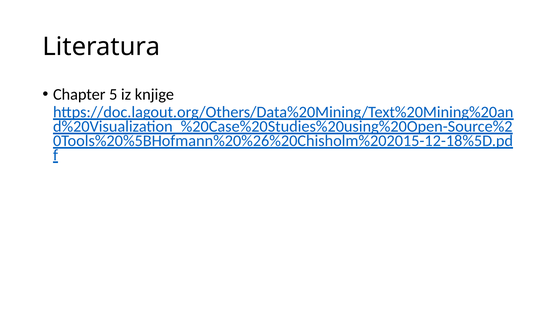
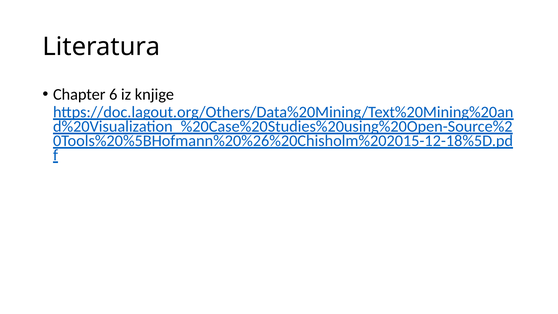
5: 5 -> 6
